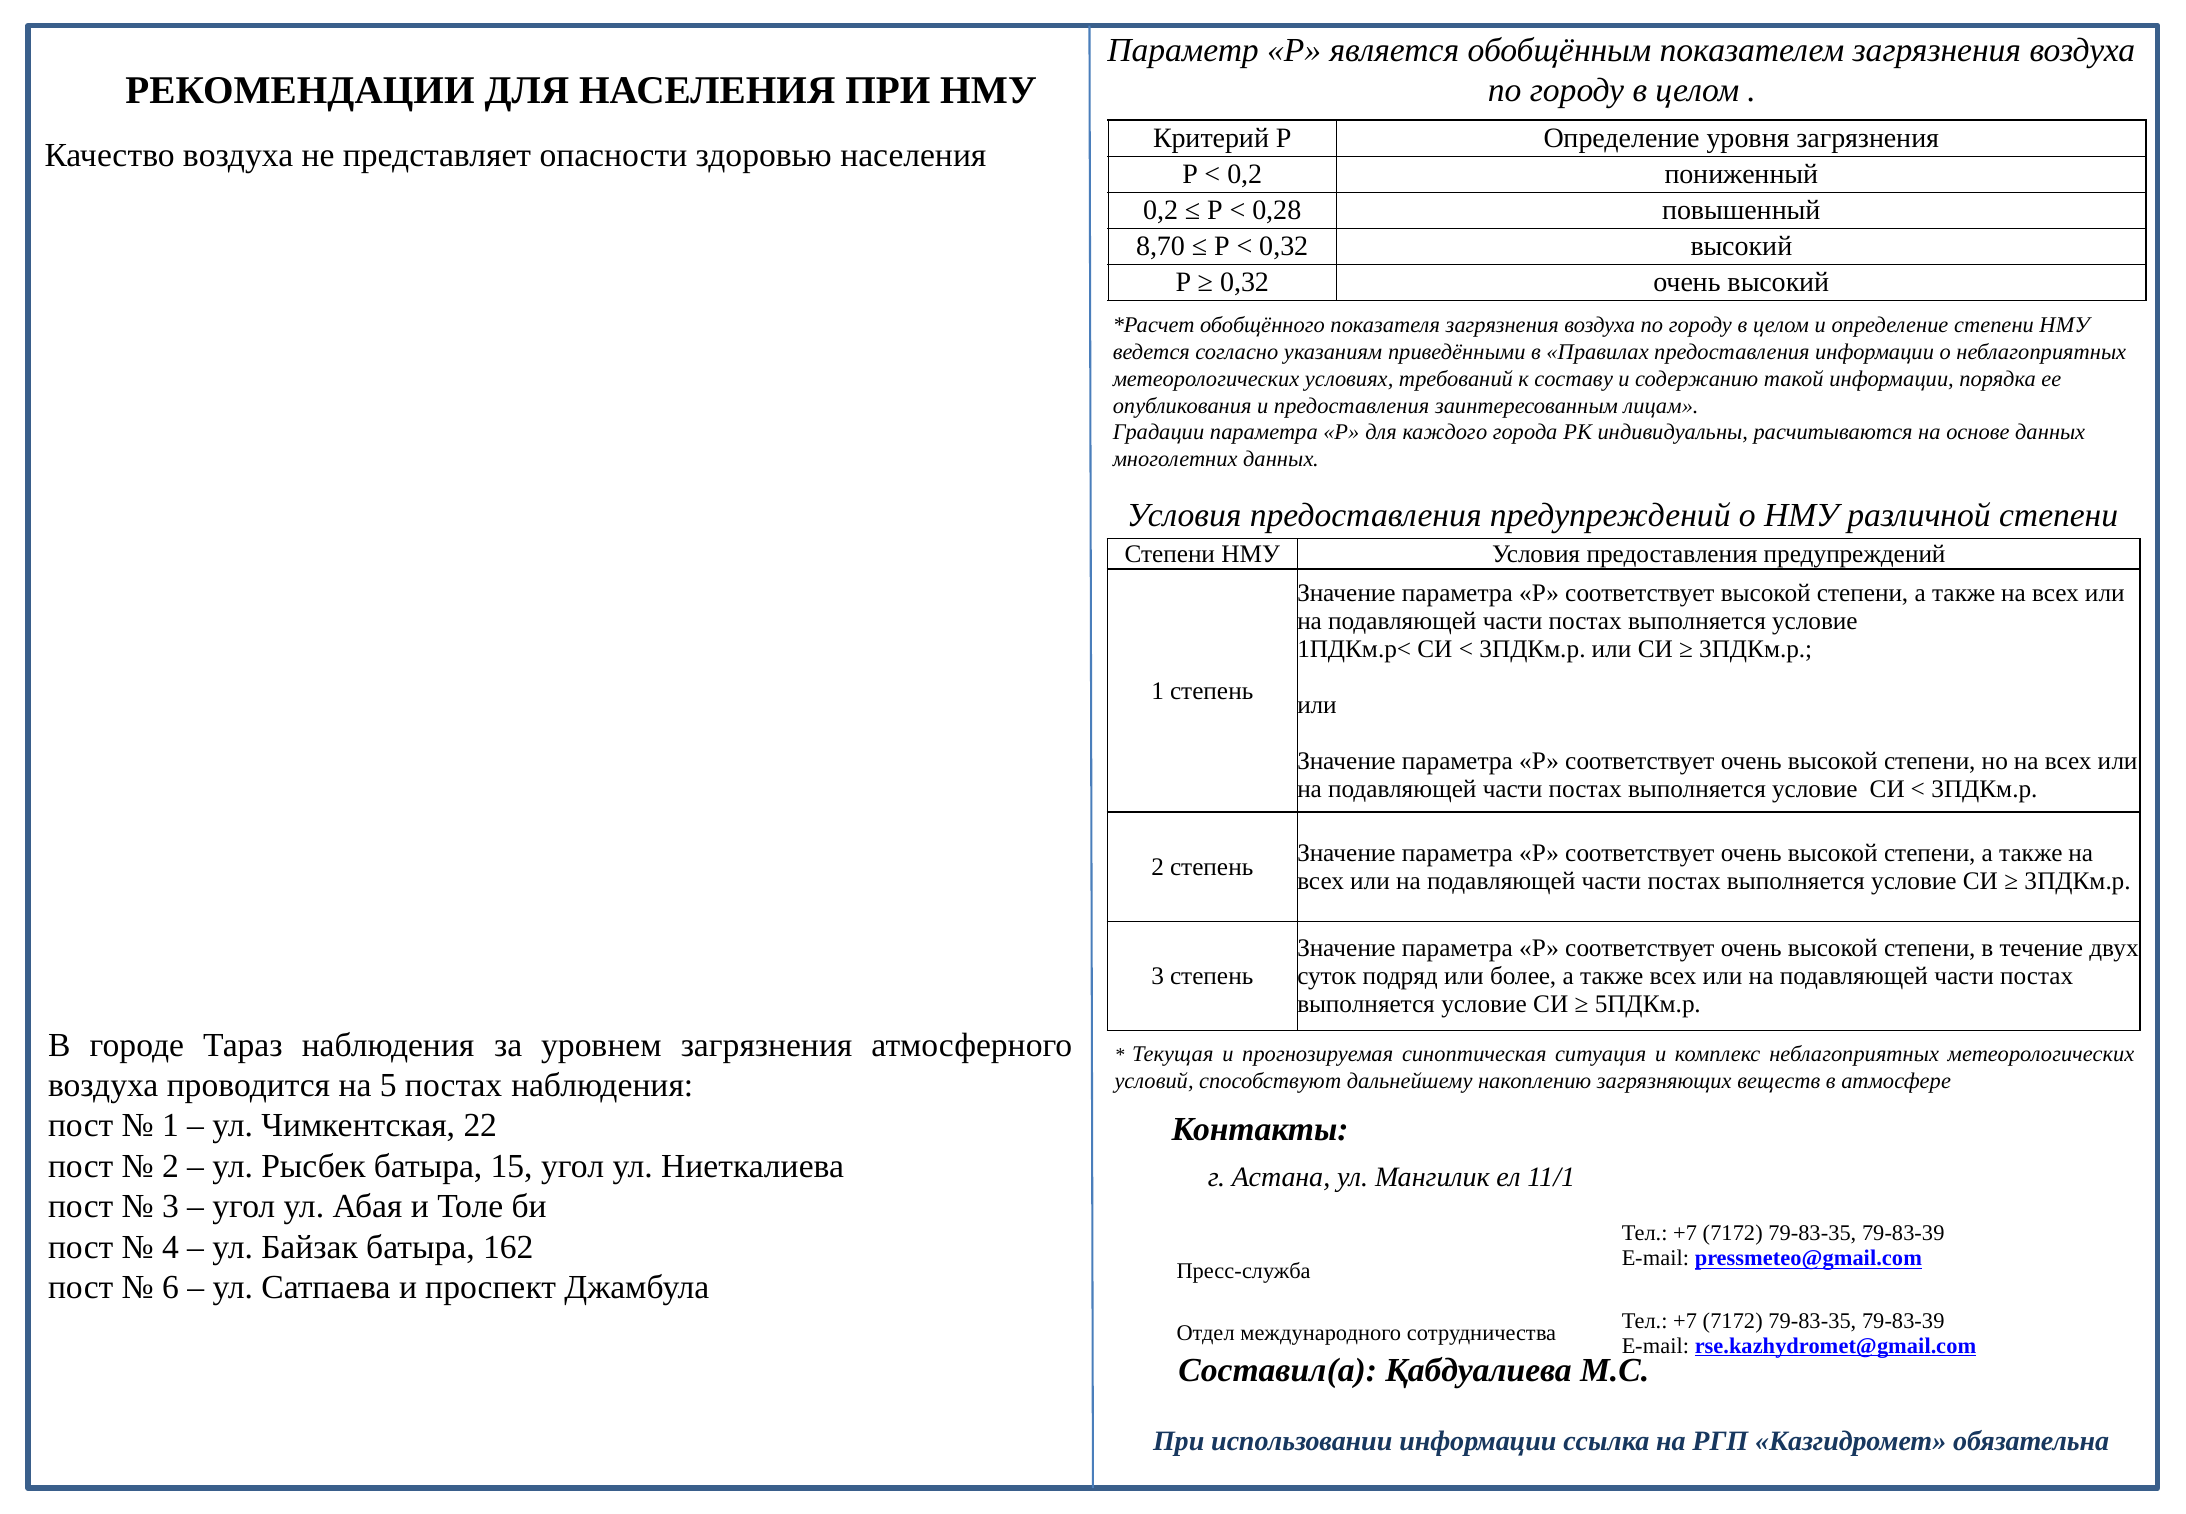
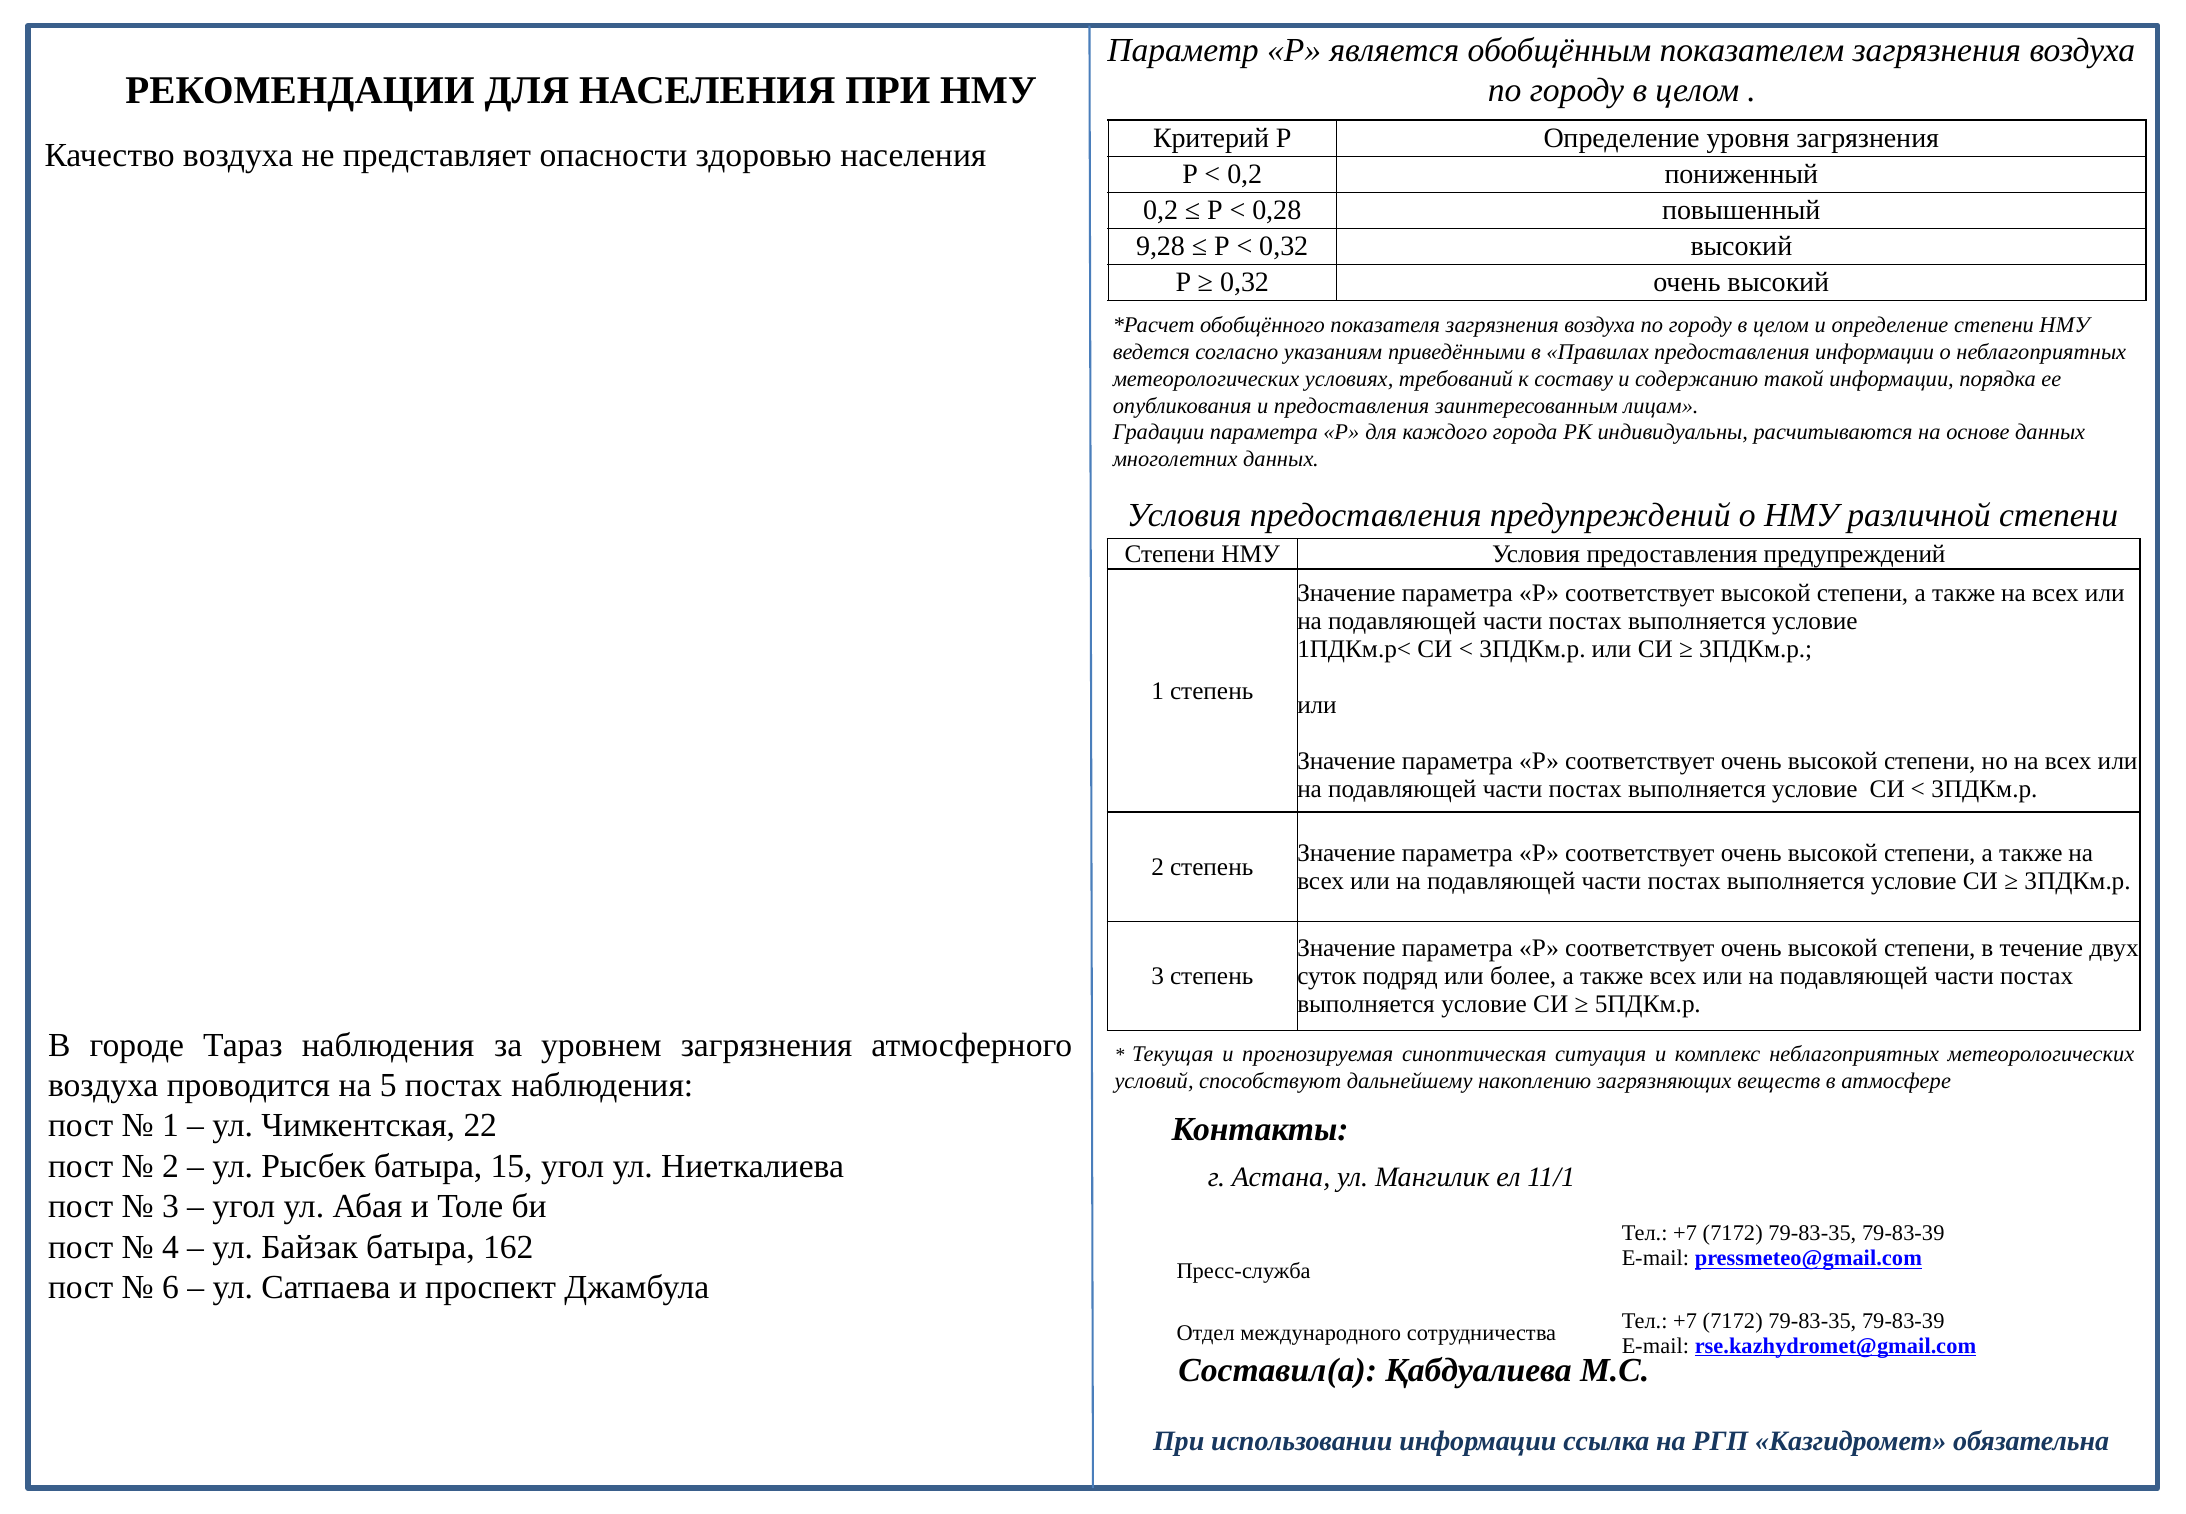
8,70: 8,70 -> 9,28
